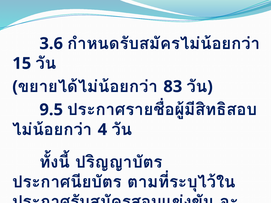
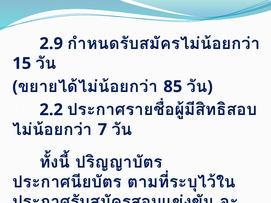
3.6: 3.6 -> 2.9
83: 83 -> 85
9.5: 9.5 -> 2.2
4: 4 -> 7
